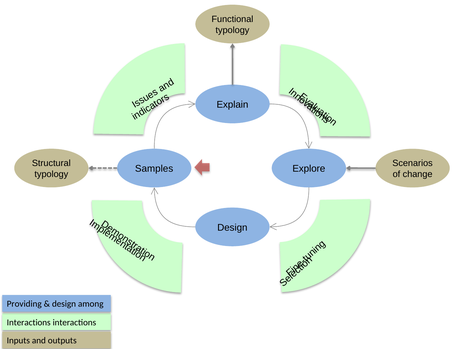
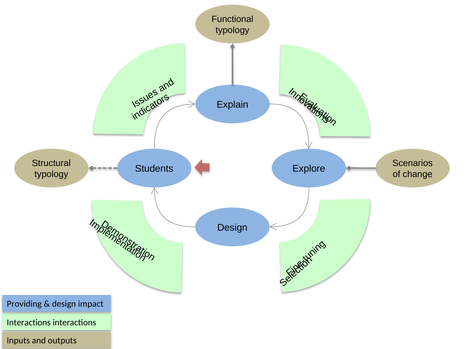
Samples: Samples -> Students
among: among -> impact
